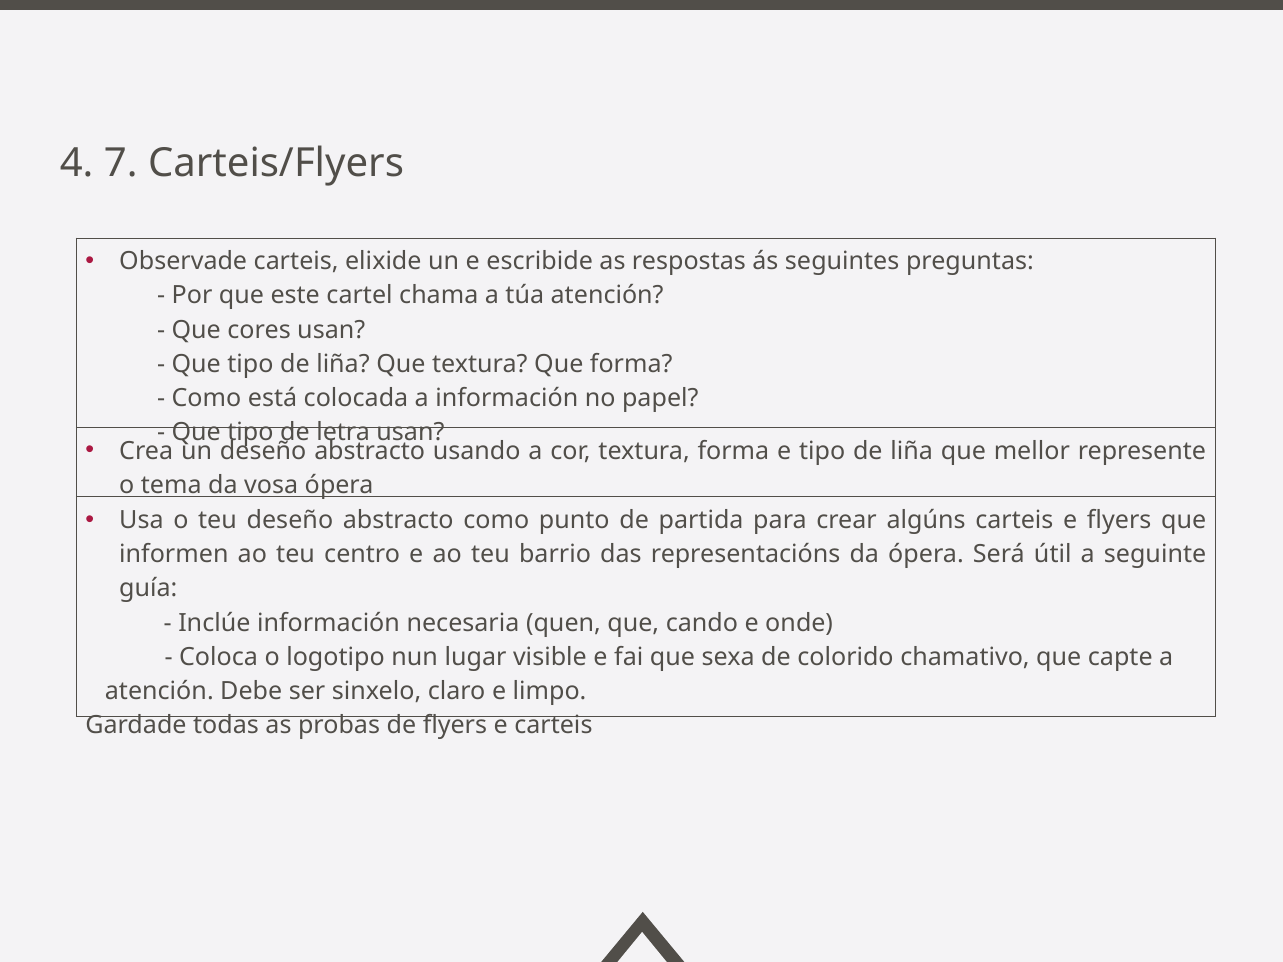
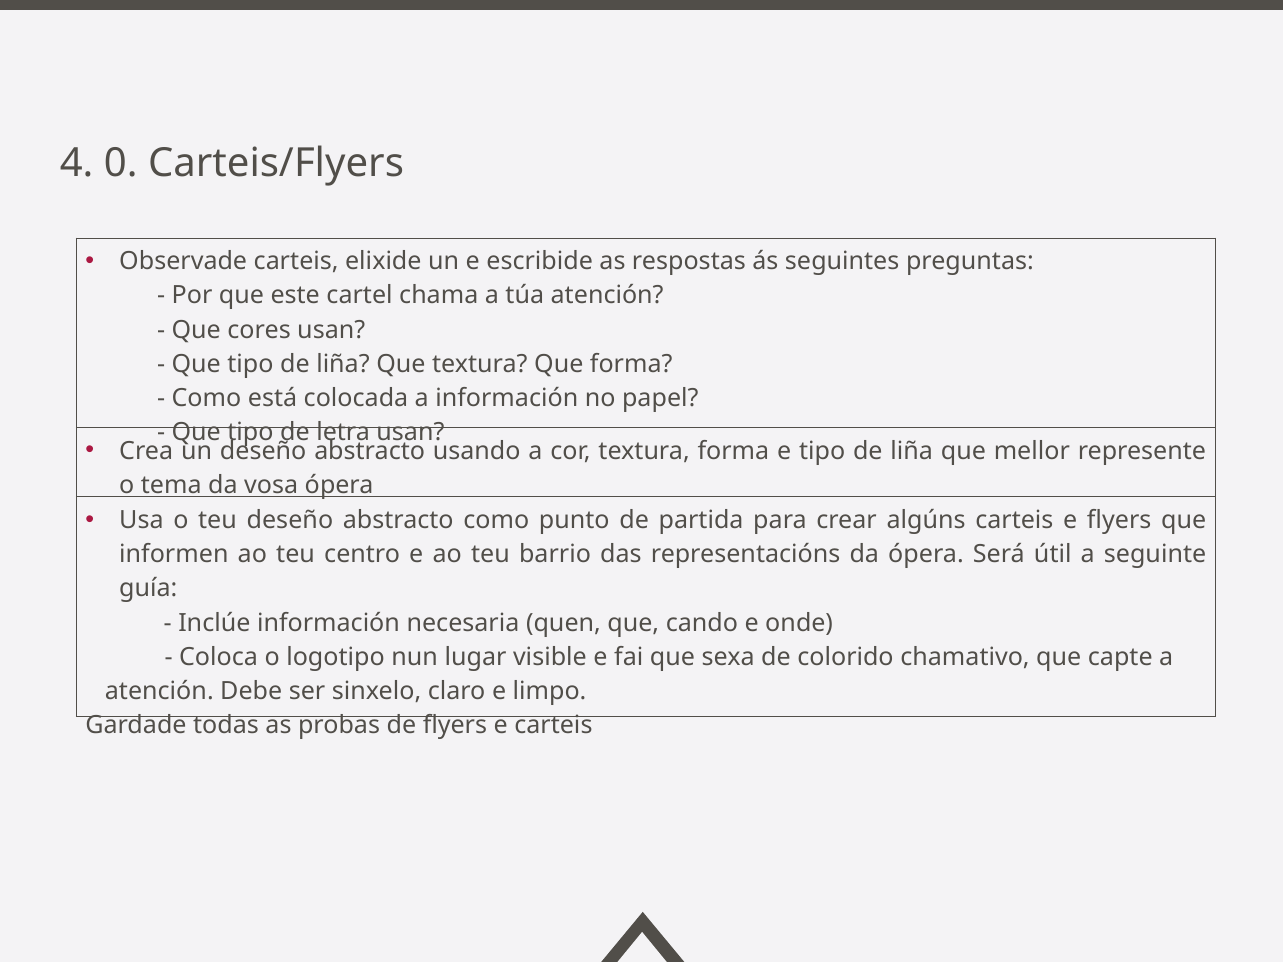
7: 7 -> 0
